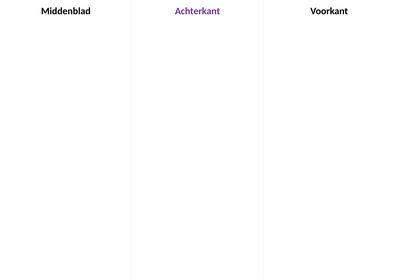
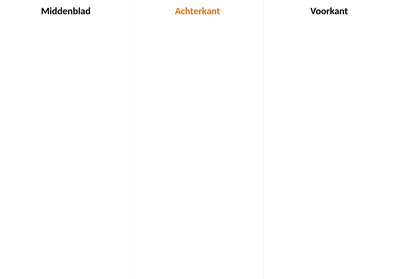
Achterkant colour: purple -> orange
